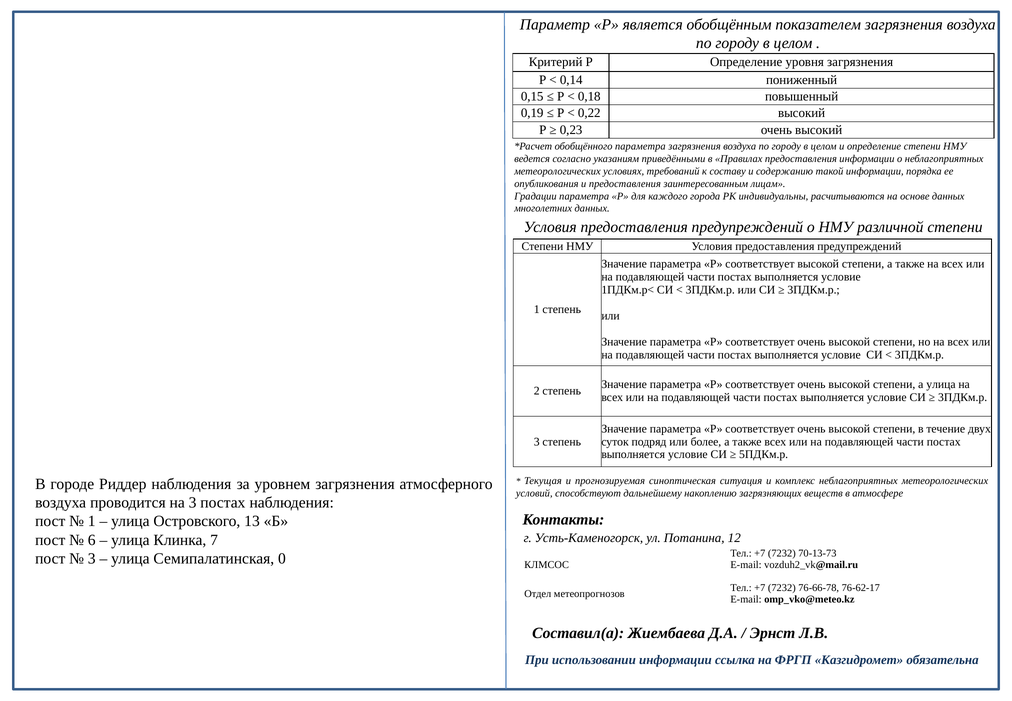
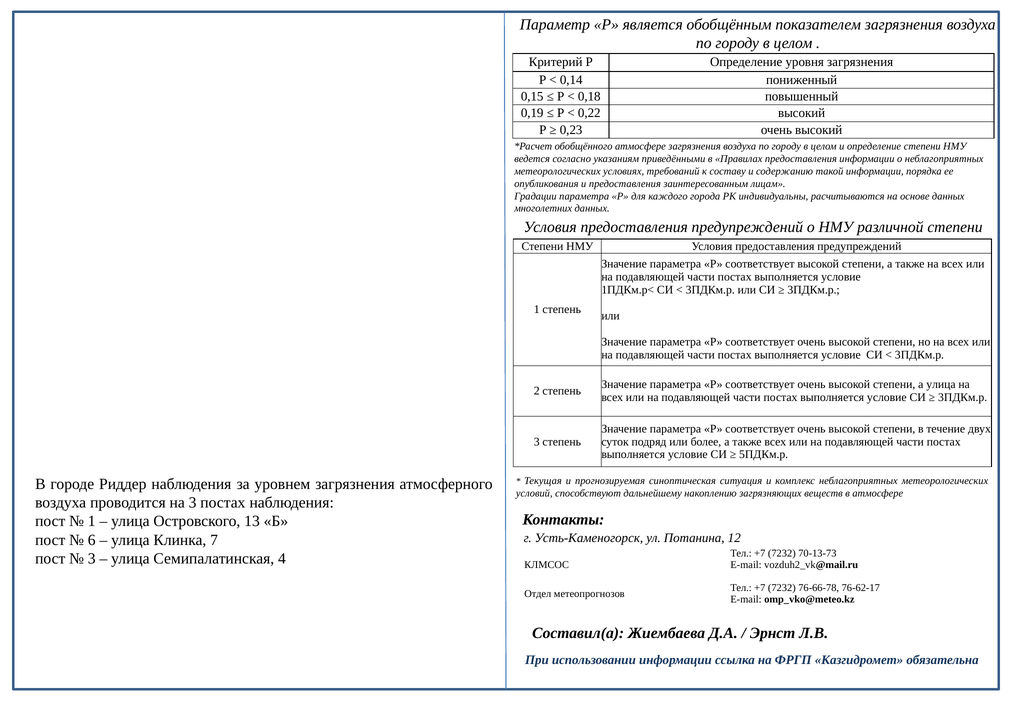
обобщённого параметра: параметра -> атмосфере
0: 0 -> 4
